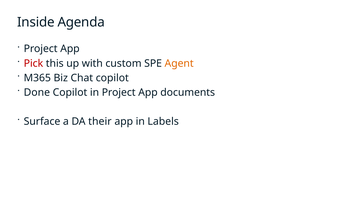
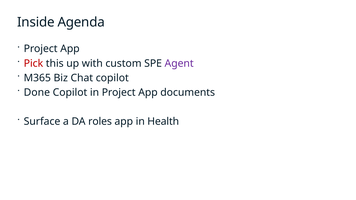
Agent colour: orange -> purple
their: their -> roles
Labels: Labels -> Health
